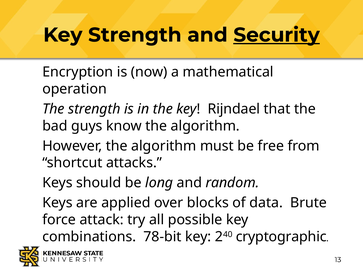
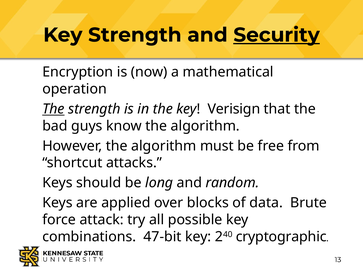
The at (53, 109) underline: none -> present
Rijndael: Rijndael -> Verisign
78-bit: 78-bit -> 47-bit
